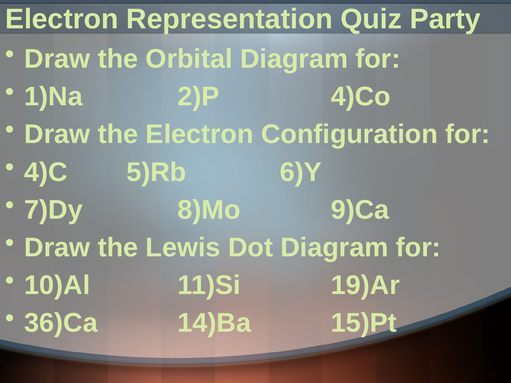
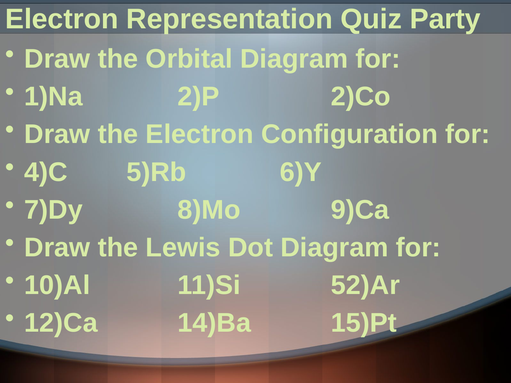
4)Co: 4)Co -> 2)Co
19)Ar: 19)Ar -> 52)Ar
36)Ca: 36)Ca -> 12)Ca
